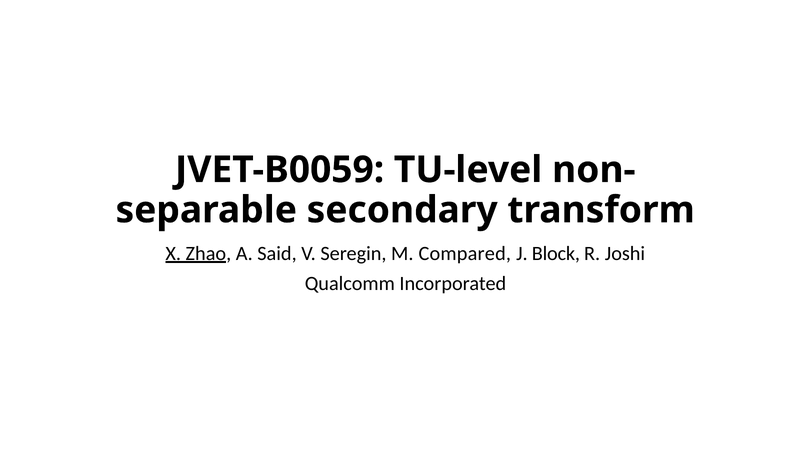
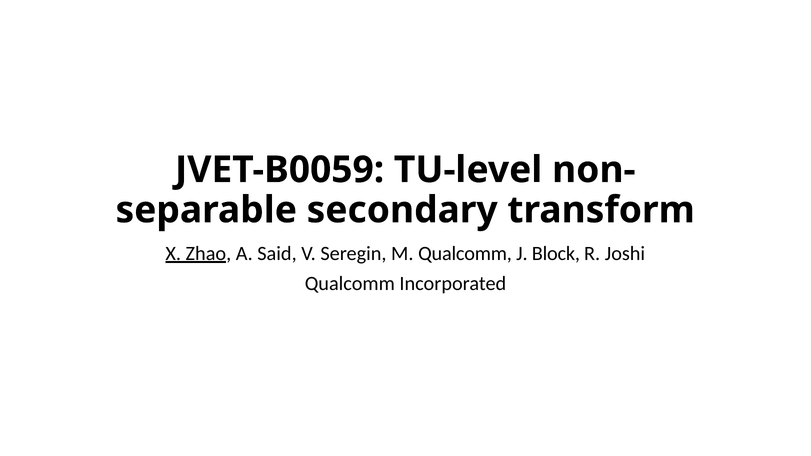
M Compared: Compared -> Qualcomm
